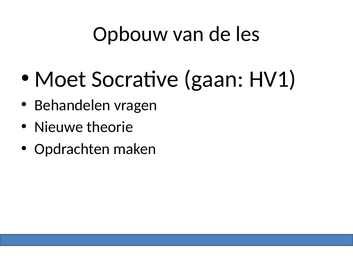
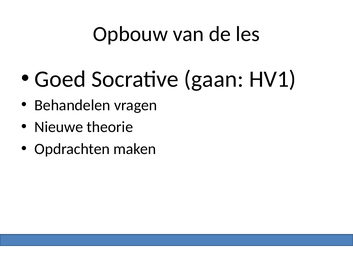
Moet: Moet -> Goed
